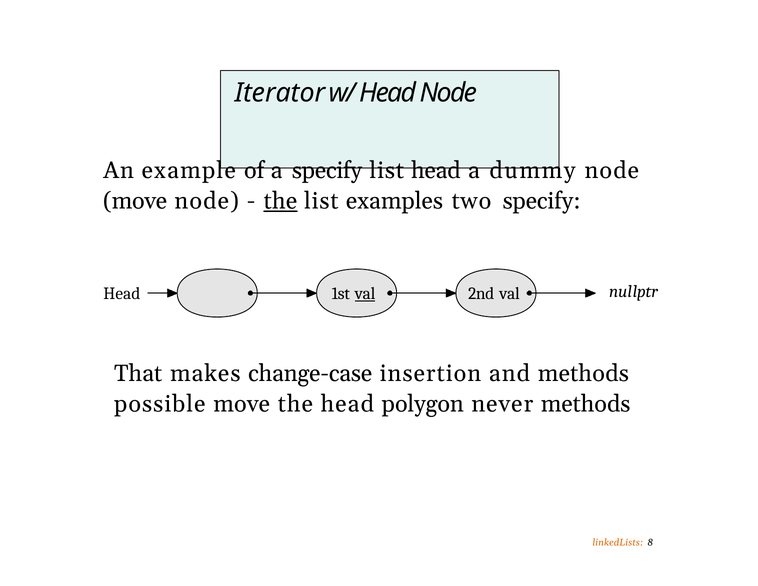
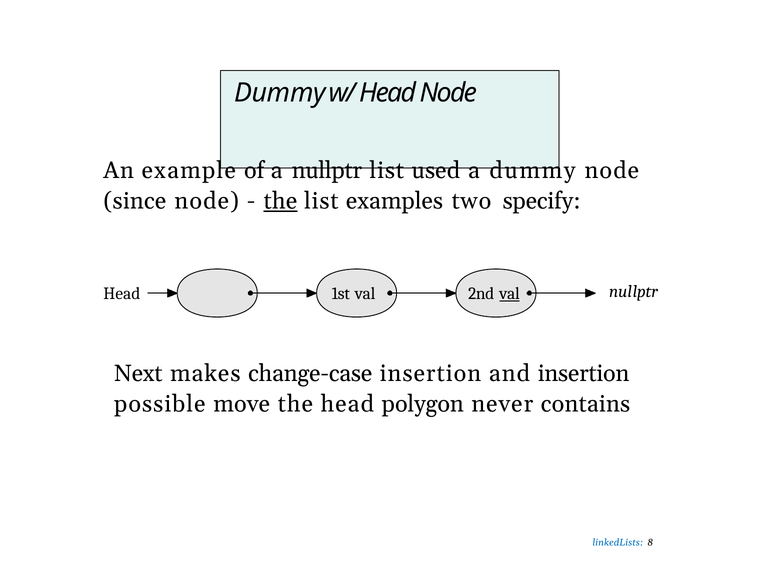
Iterator at (280, 93): Iterator -> Dummy
a specify: specify -> nullptr
list head: head -> used
move at (135, 201): move -> since
val at (365, 293) underline: present -> none
val at (510, 293) underline: none -> present
That: That -> Next
and methods: methods -> insertion
never methods: methods -> contains
linkedLists colour: orange -> blue
